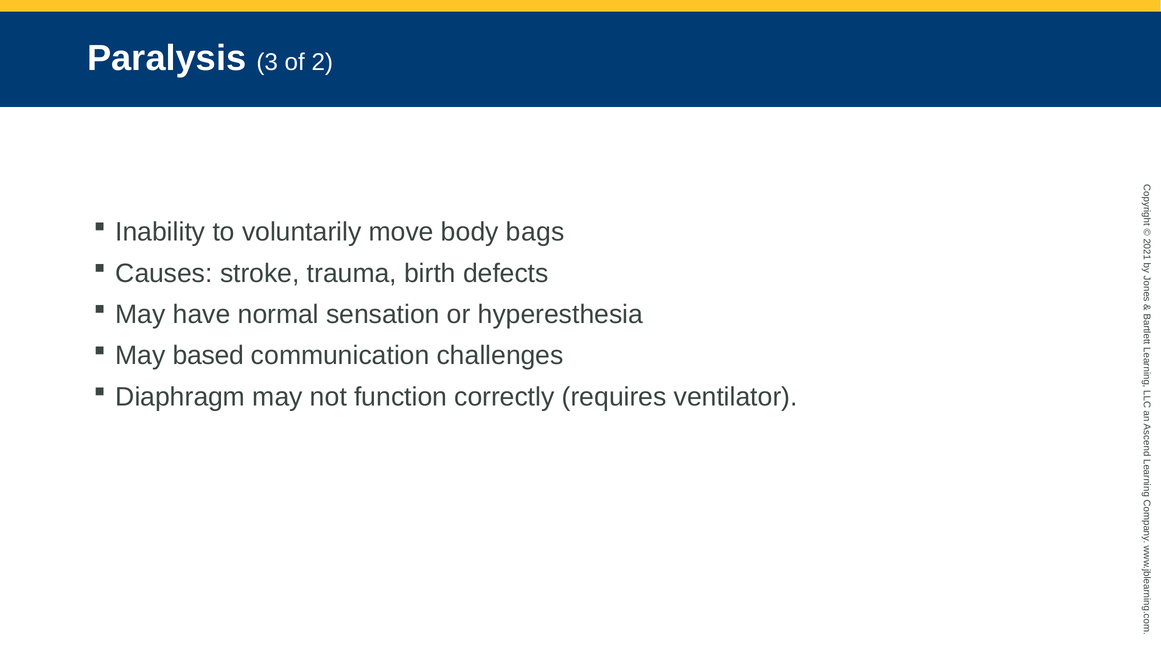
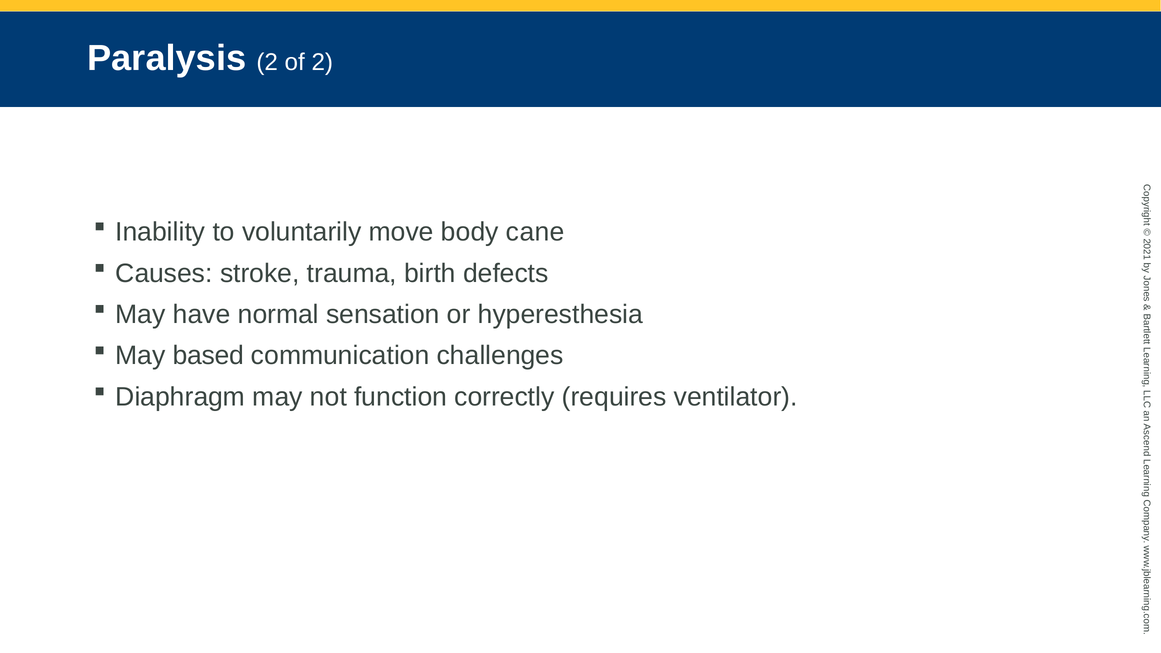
Paralysis 3: 3 -> 2
bags: bags -> cane
